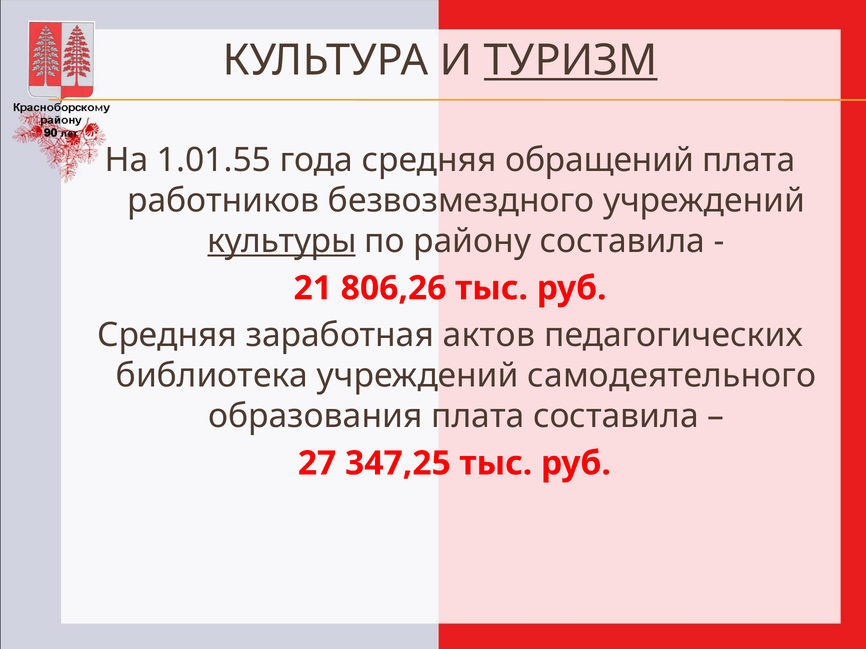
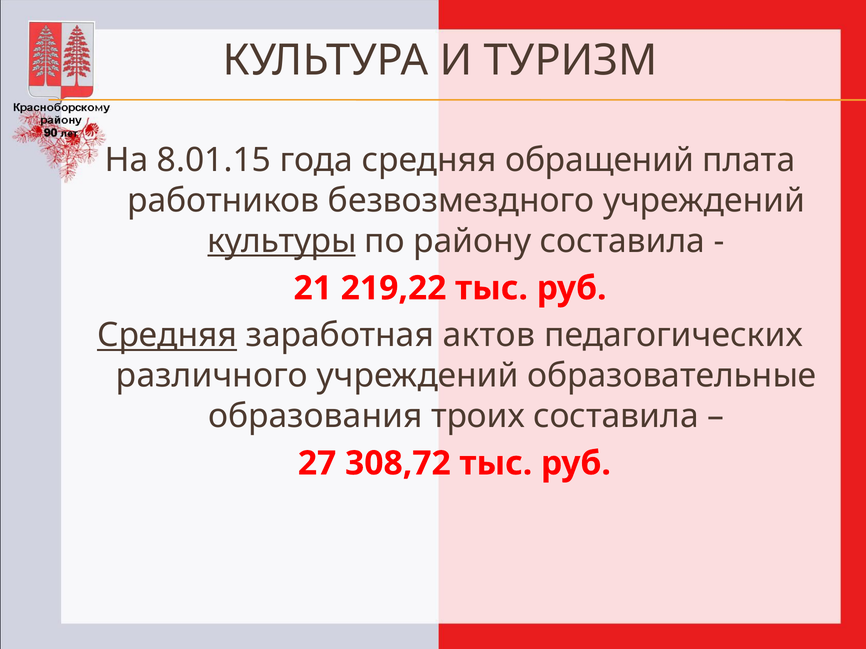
ТУРИЗМ underline: present -> none
1.01.55: 1.01.55 -> 8.01.15
806,26: 806,26 -> 219,22
Средняя at (167, 336) underline: none -> present
библиотека: библиотека -> различного
самодеятельного: самодеятельного -> образовательные
образования плата: плата -> троих
347,25: 347,25 -> 308,72
